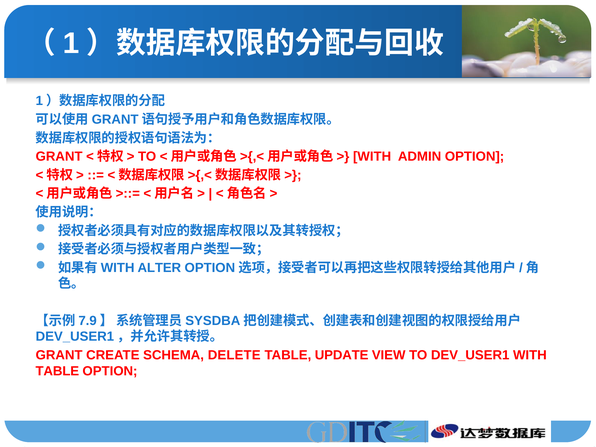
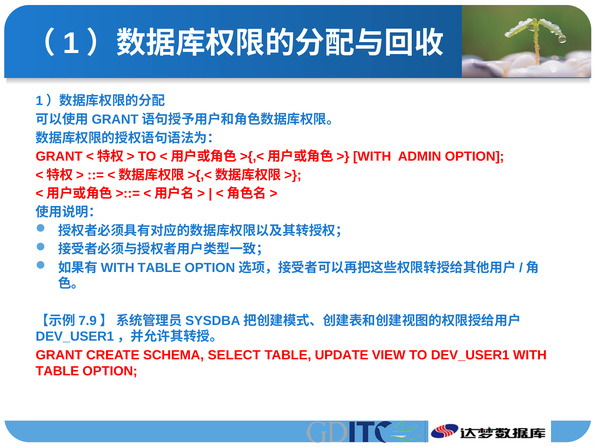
ALTER at (159, 268): ALTER -> TABLE
DELETE: DELETE -> SELECT
